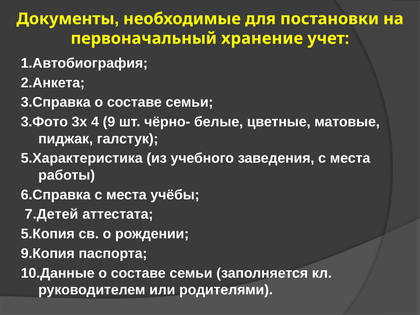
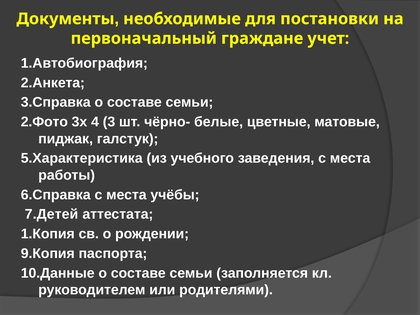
хранение: хранение -> граждане
3.Фото: 3.Фото -> 2.Фото
9: 9 -> 3
5.Копия: 5.Копия -> 1.Копия
